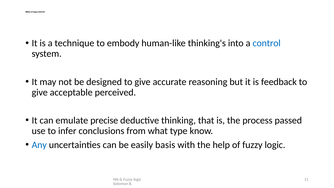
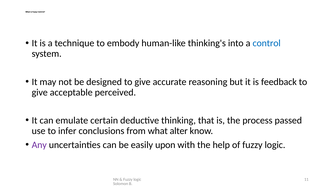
precise: precise -> certain
type: type -> alter
Any colour: blue -> purple
basis: basis -> upon
